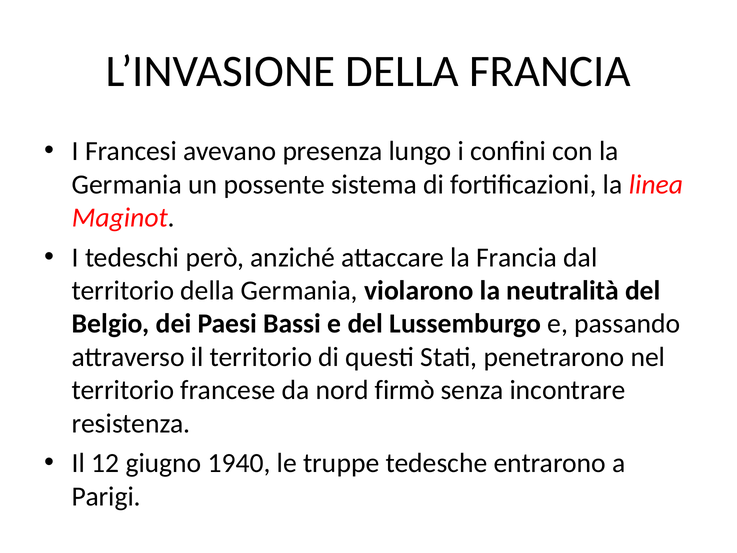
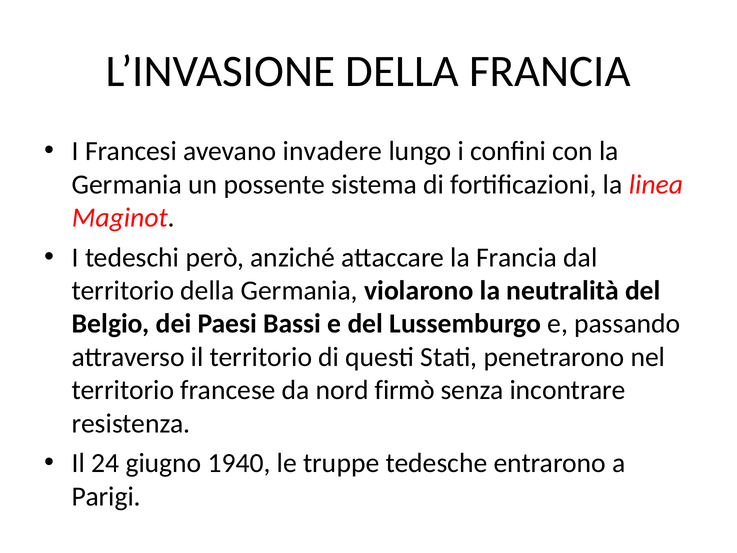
presenza: presenza -> invadere
12: 12 -> 24
